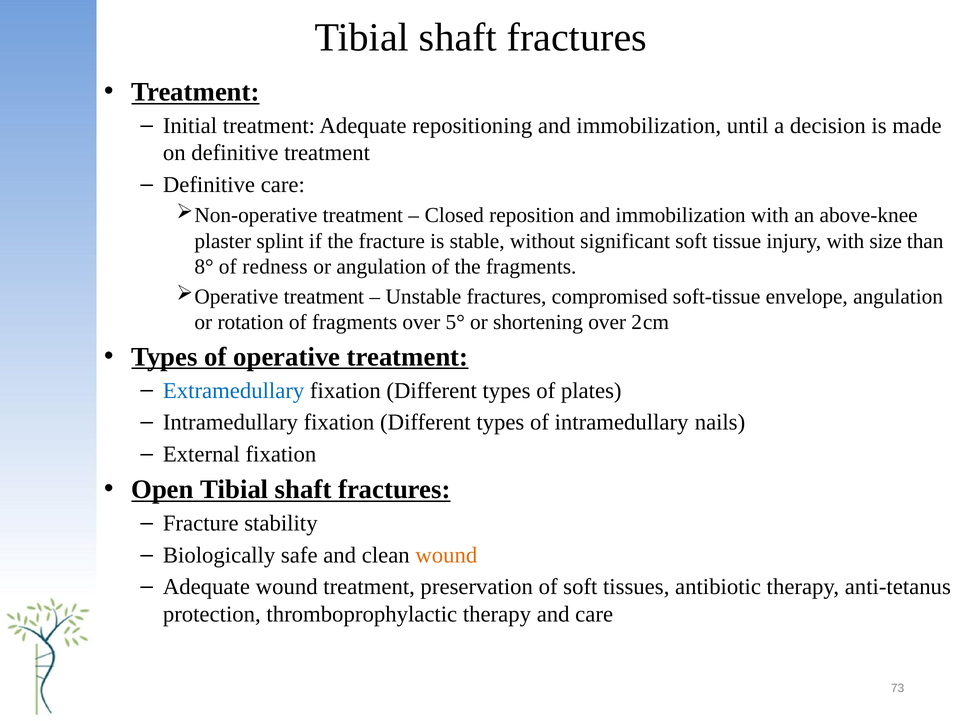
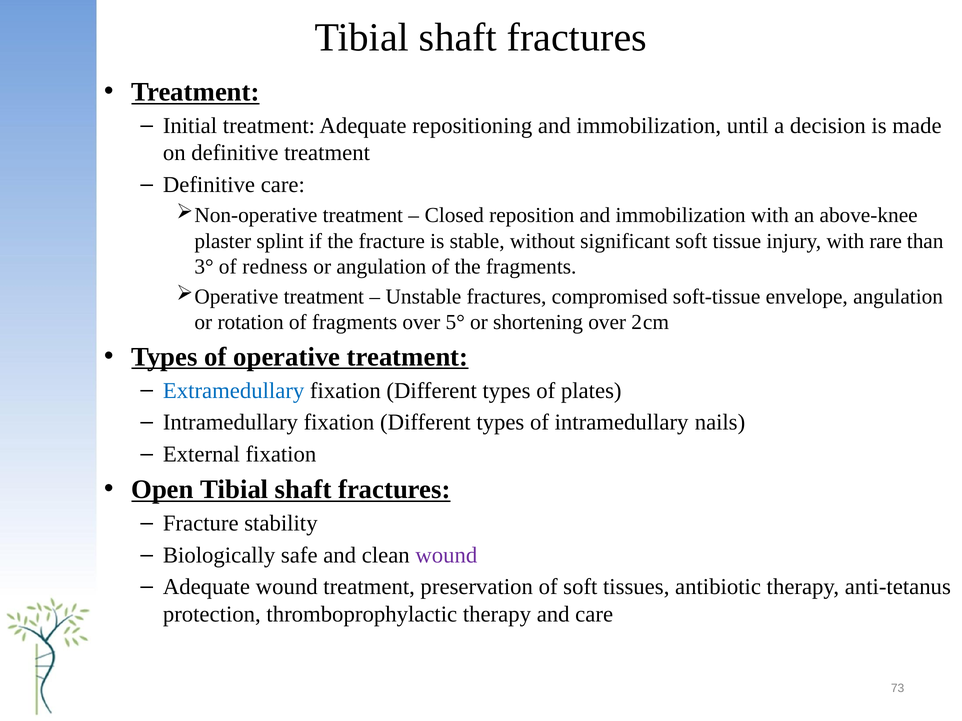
size: size -> rare
8°: 8° -> 3°
wound at (446, 556) colour: orange -> purple
